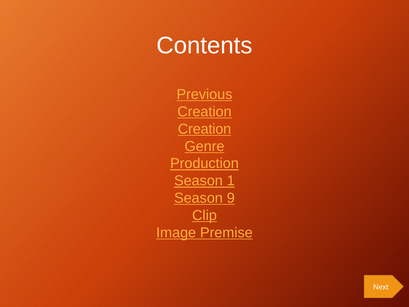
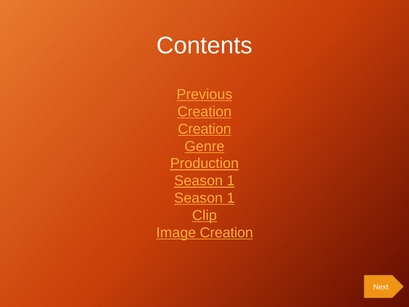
9 at (231, 198): 9 -> 1
Image Premise: Premise -> Creation
